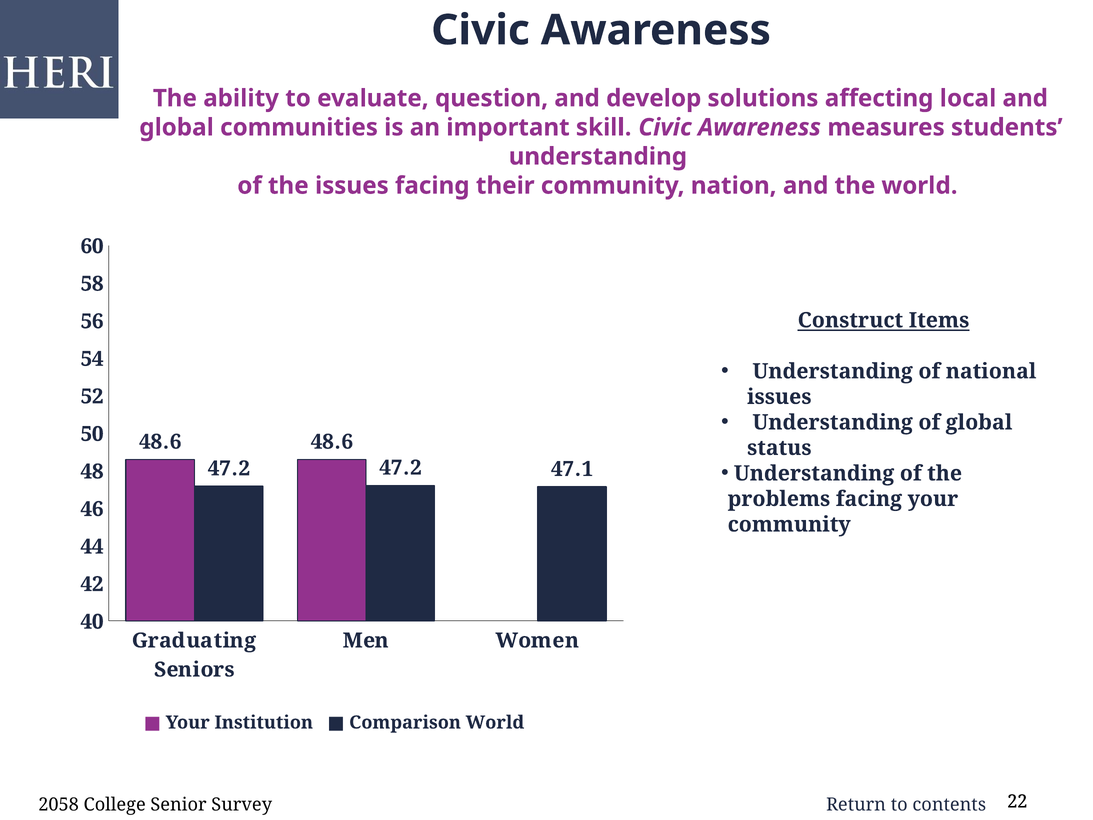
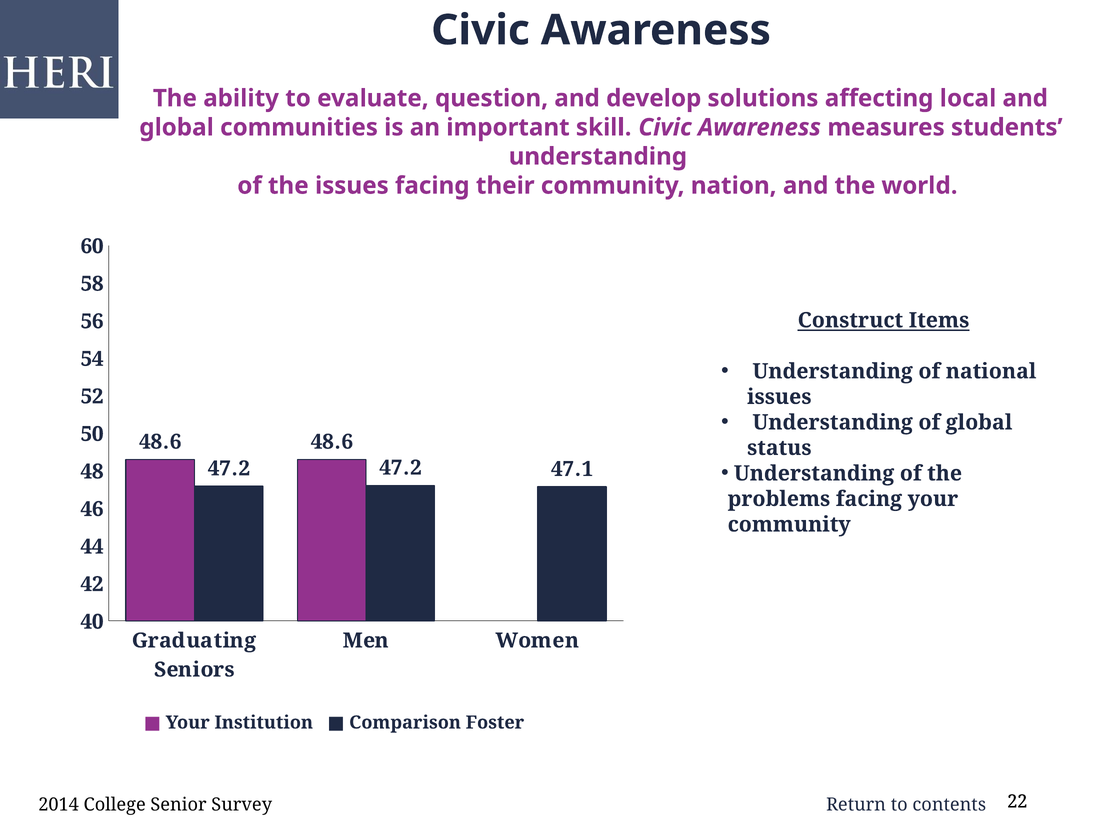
Comparison World: World -> Foster
2058: 2058 -> 2014
